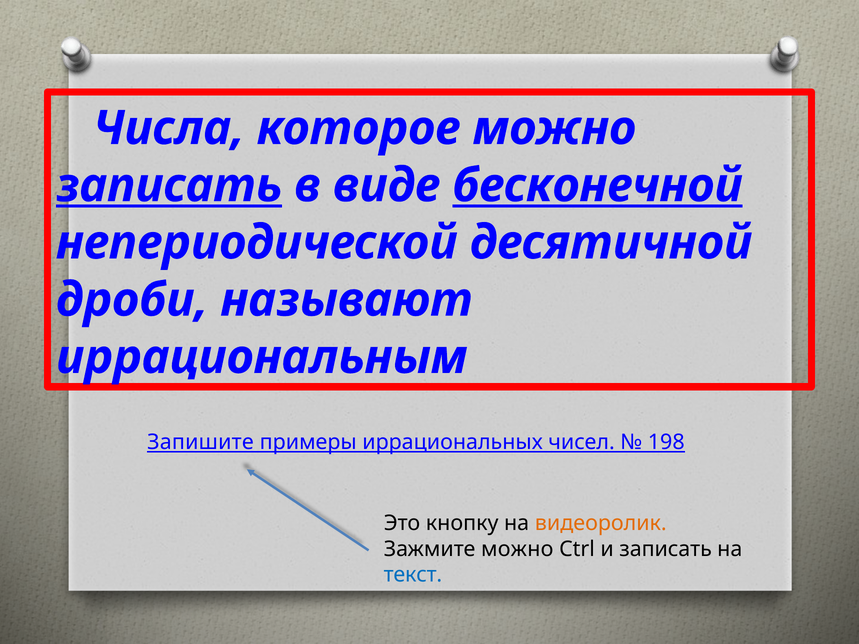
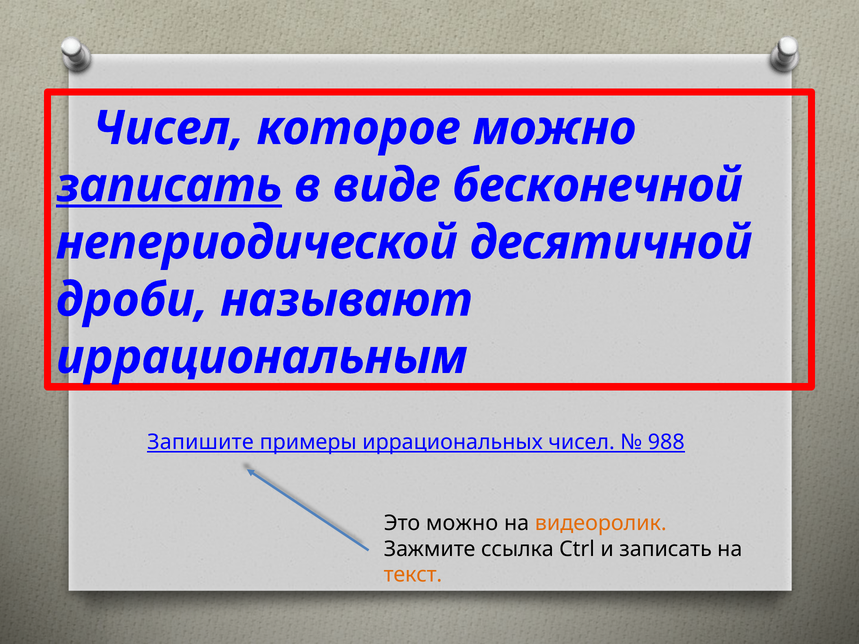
Числа at (169, 128): Числа -> Чисел
бесконечной underline: present -> none
198: 198 -> 988
Это кнопку: кнопку -> можно
Зажмите можно: можно -> ссылка
текст colour: blue -> orange
